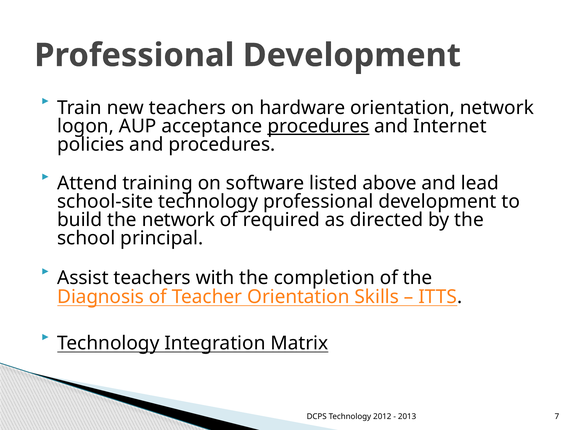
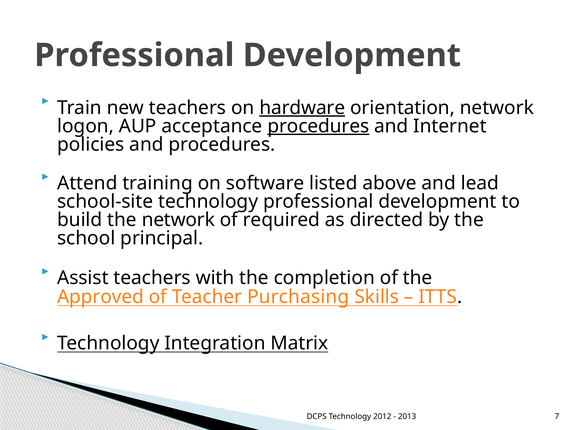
hardware underline: none -> present
Diagnosis: Diagnosis -> Approved
Teacher Orientation: Orientation -> Purchasing
